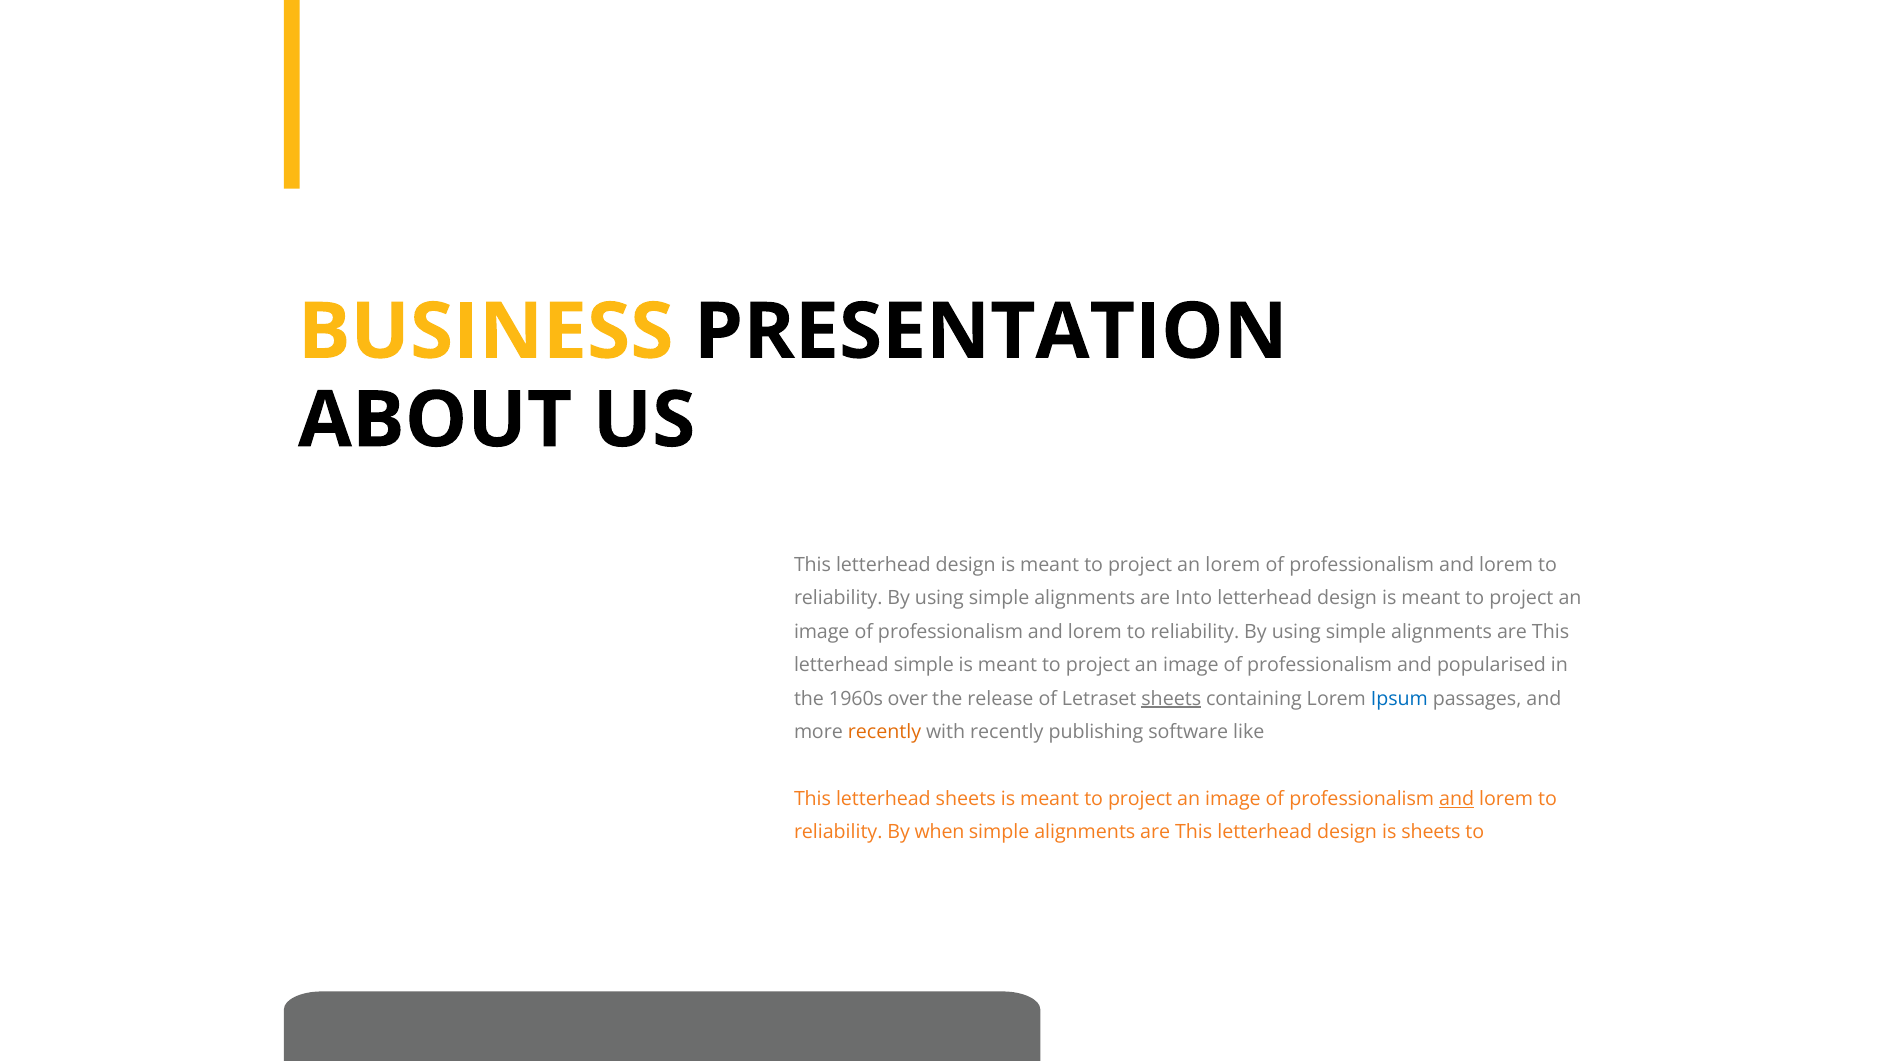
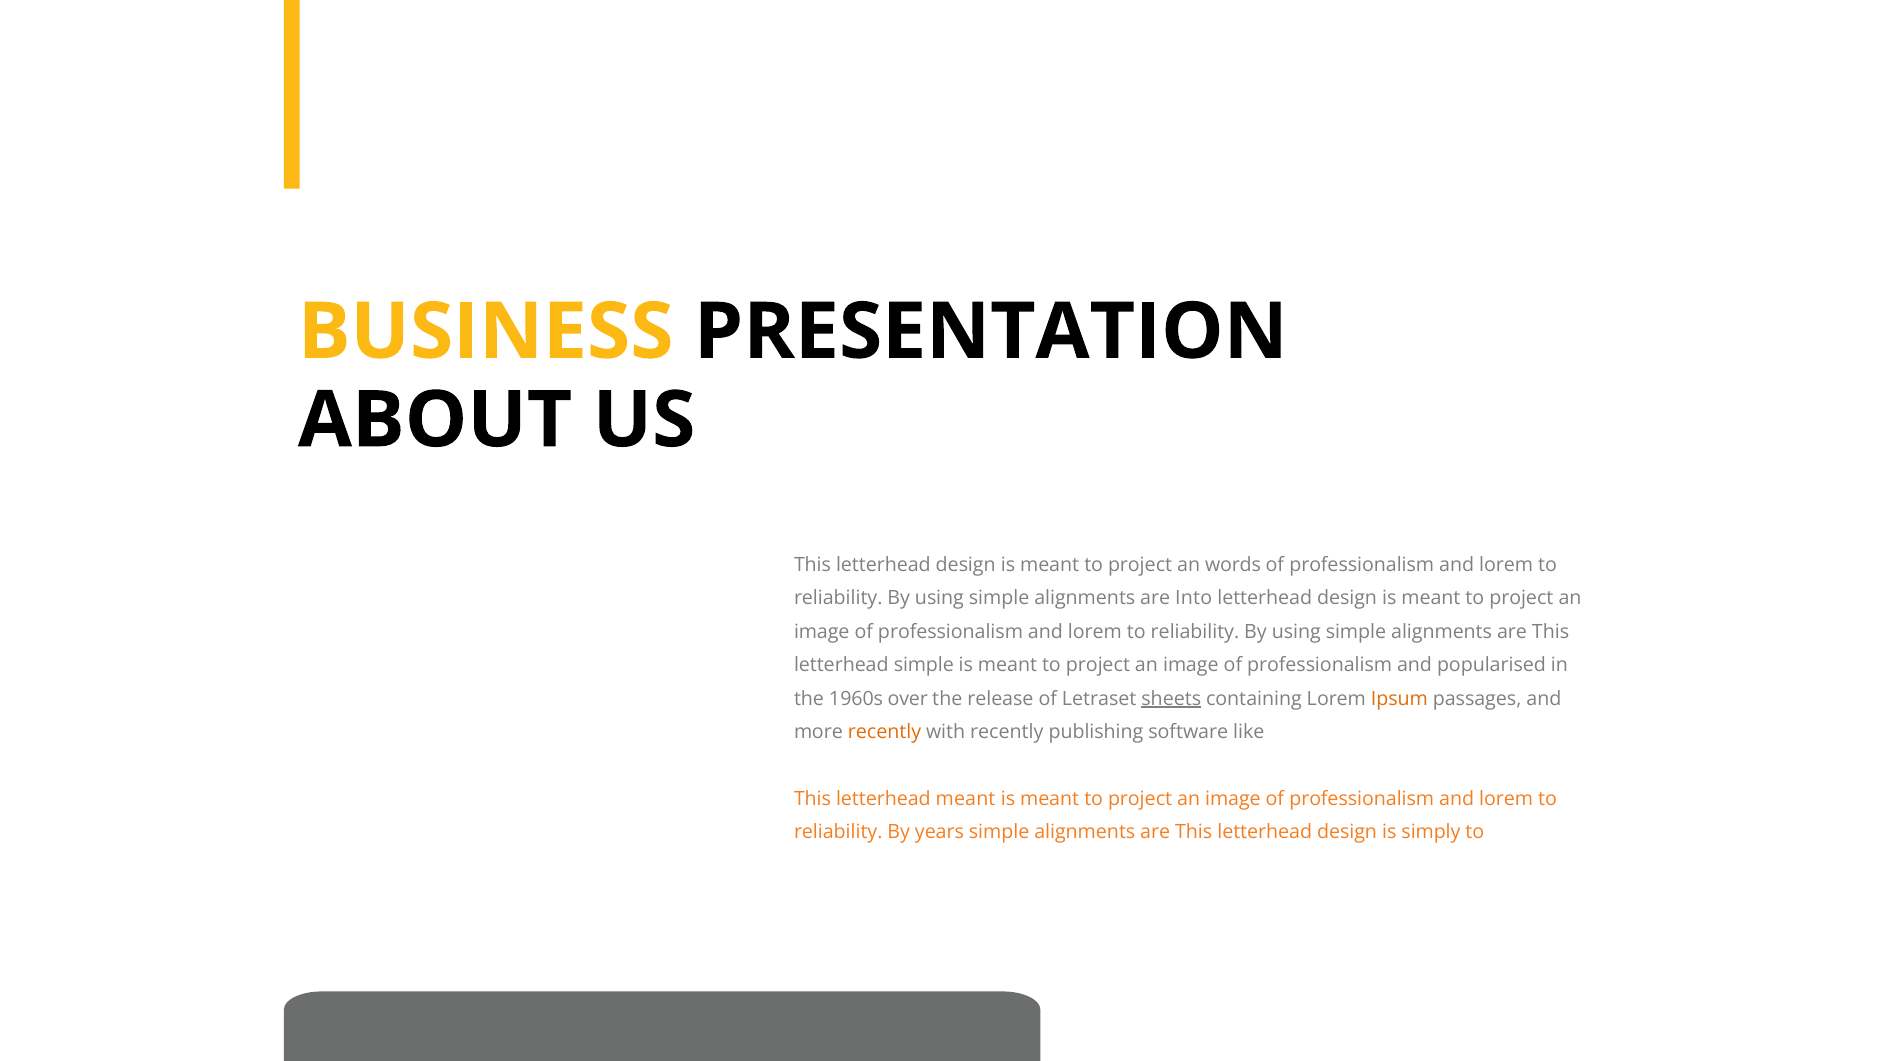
an lorem: lorem -> words
Ipsum colour: blue -> orange
letterhead sheets: sheets -> meant
and at (1457, 799) underline: present -> none
when: when -> years
is sheets: sheets -> simply
